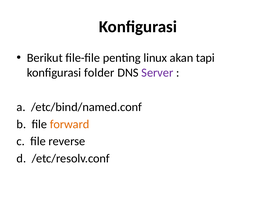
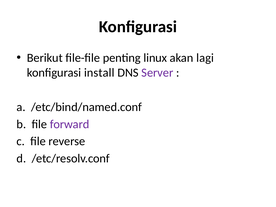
tapi: tapi -> lagi
folder: folder -> install
forward colour: orange -> purple
